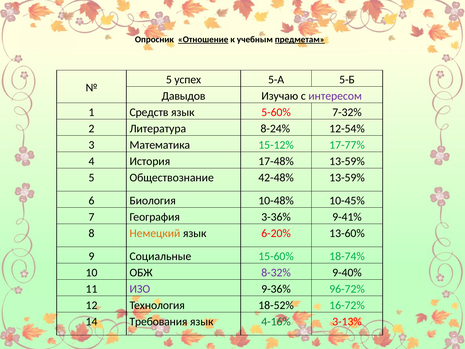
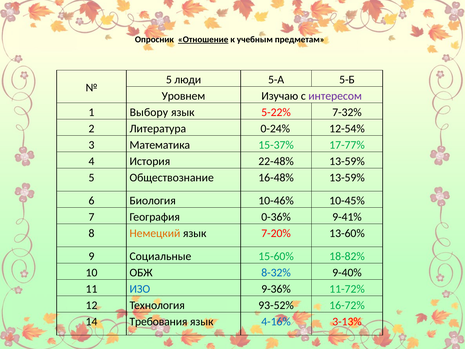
предметам underline: present -> none
успех: успех -> люди
Давыдов: Давыдов -> Уровнем
Средств: Средств -> Выбору
5-60%: 5-60% -> 5-22%
8-24%: 8-24% -> 0-24%
15-12%: 15-12% -> 15-37%
17-48%: 17-48% -> 22-48%
42-48%: 42-48% -> 16-48%
10-48%: 10-48% -> 10-46%
3-36%: 3-36% -> 0-36%
6-20%: 6-20% -> 7-20%
18-74%: 18-74% -> 18-82%
8-32% colour: purple -> blue
ИЗО colour: purple -> blue
96-72%: 96-72% -> 11-72%
18-52%: 18-52% -> 93-52%
4-16% colour: green -> blue
